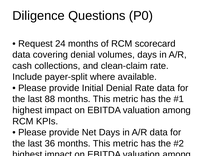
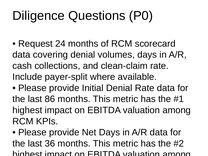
88: 88 -> 86
